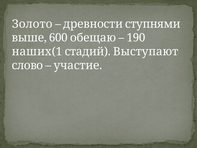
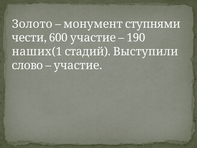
древности: древности -> монумент
выше: выше -> чести
600 обещаю: обещаю -> участие
Выступают: Выступают -> Выступили
